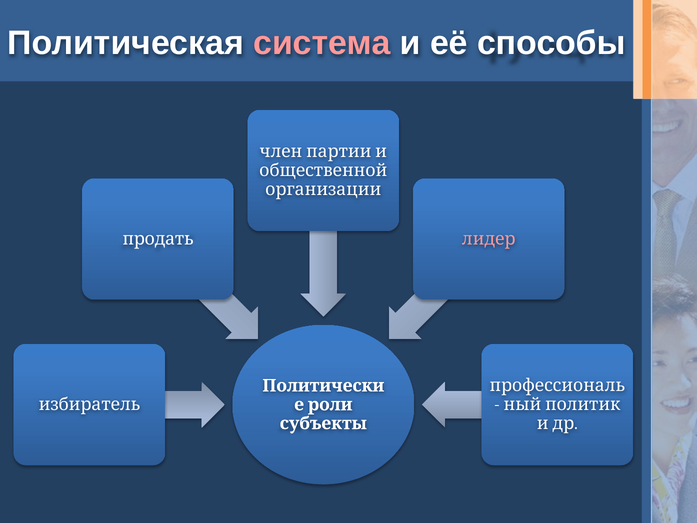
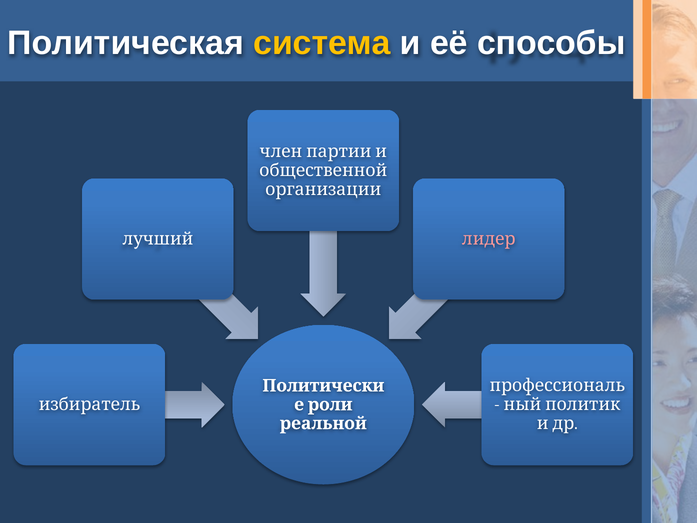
система colour: pink -> yellow
продать: продать -> лучший
субъекты: субъекты -> реальной
